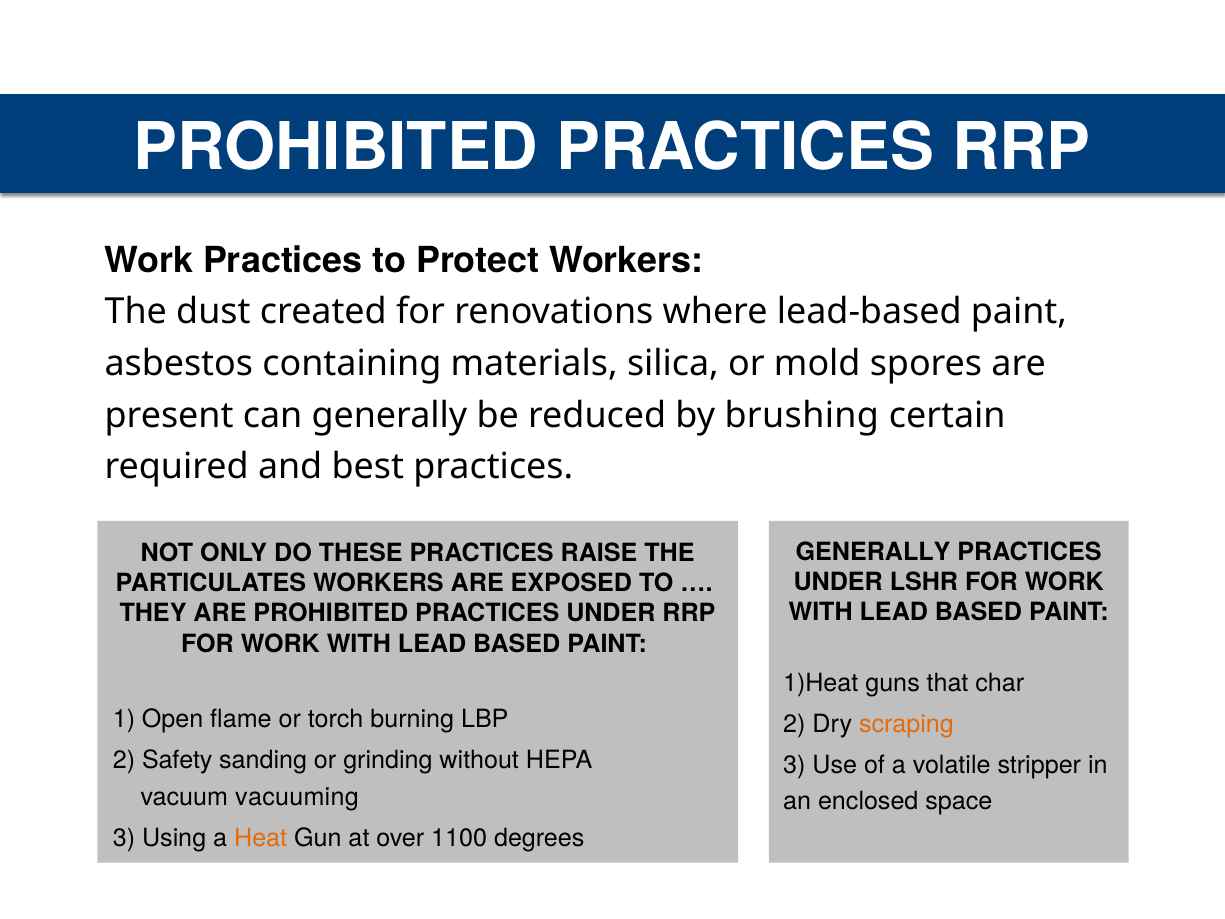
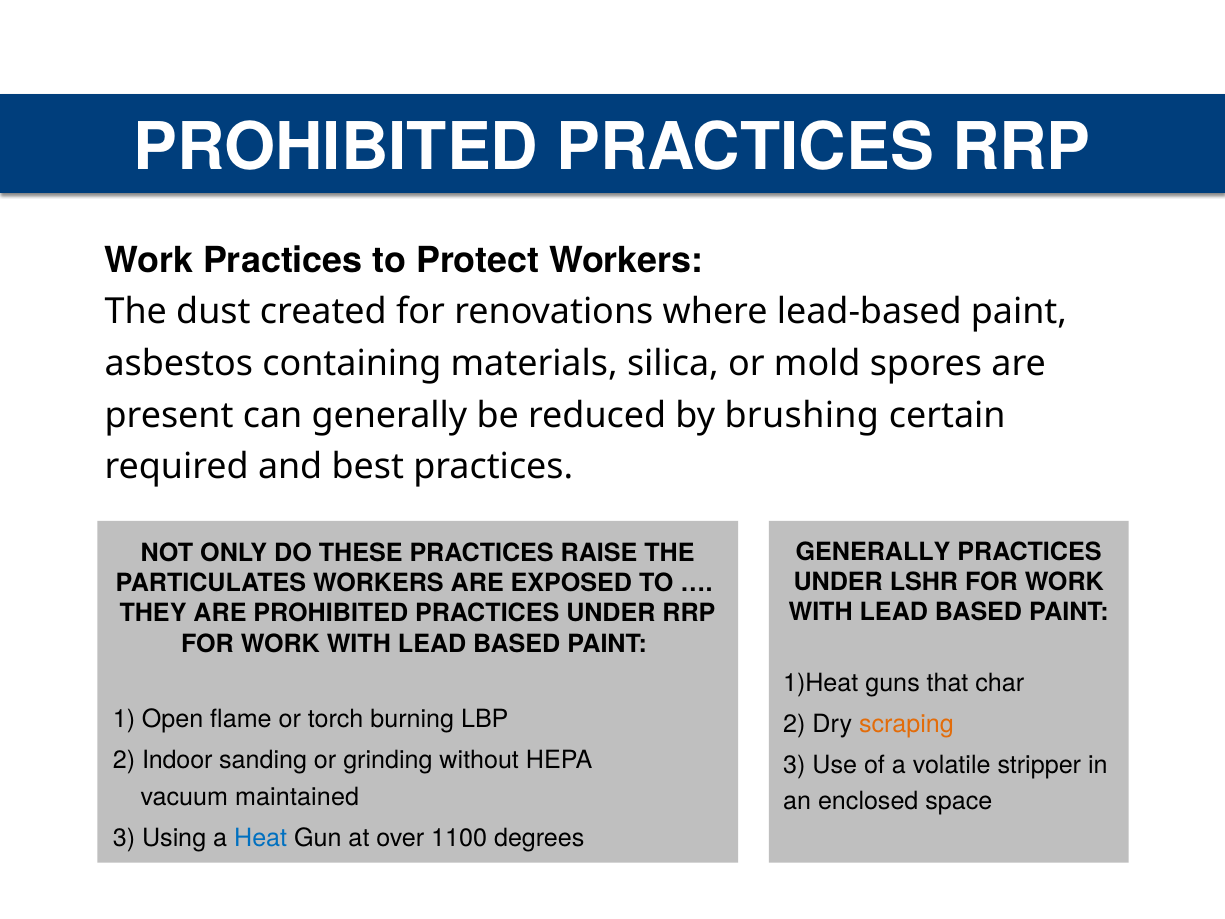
Safety: Safety -> Indoor
vacuuming: vacuuming -> maintained
Heat colour: orange -> blue
